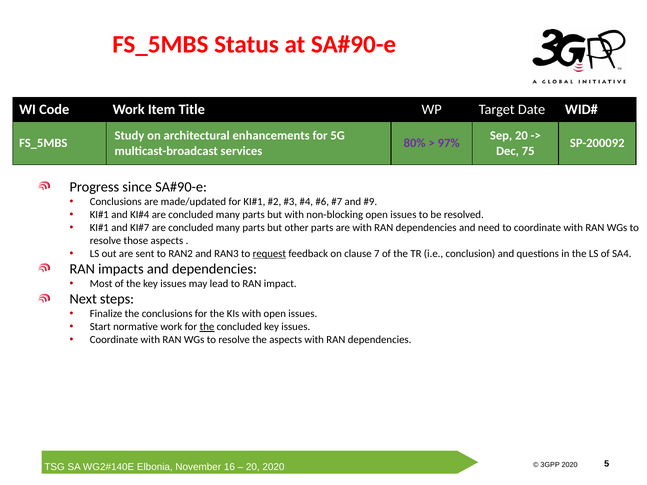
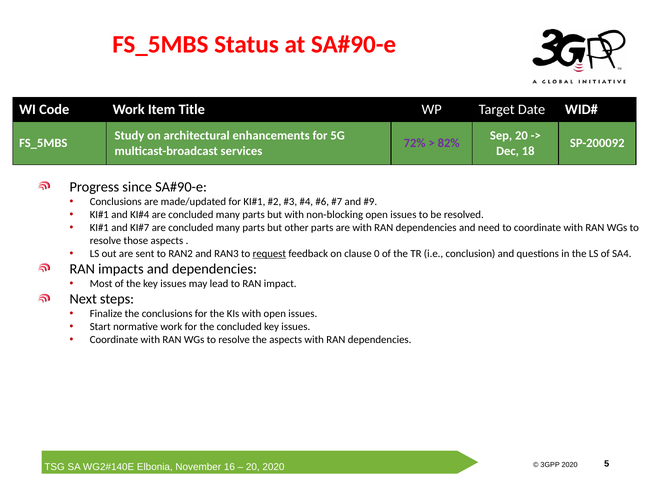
80%: 80% -> 72%
97%: 97% -> 82%
75: 75 -> 18
7: 7 -> 0
the at (207, 327) underline: present -> none
